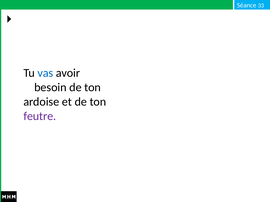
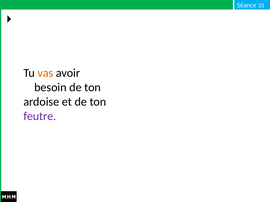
vas colour: blue -> orange
